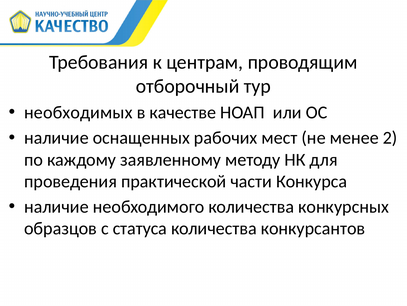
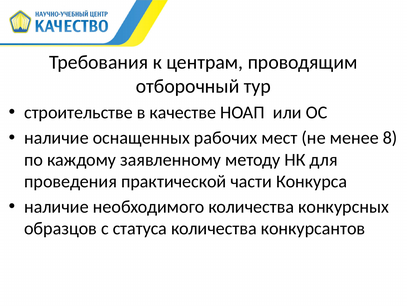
необходимых: необходимых -> строительстве
2: 2 -> 8
